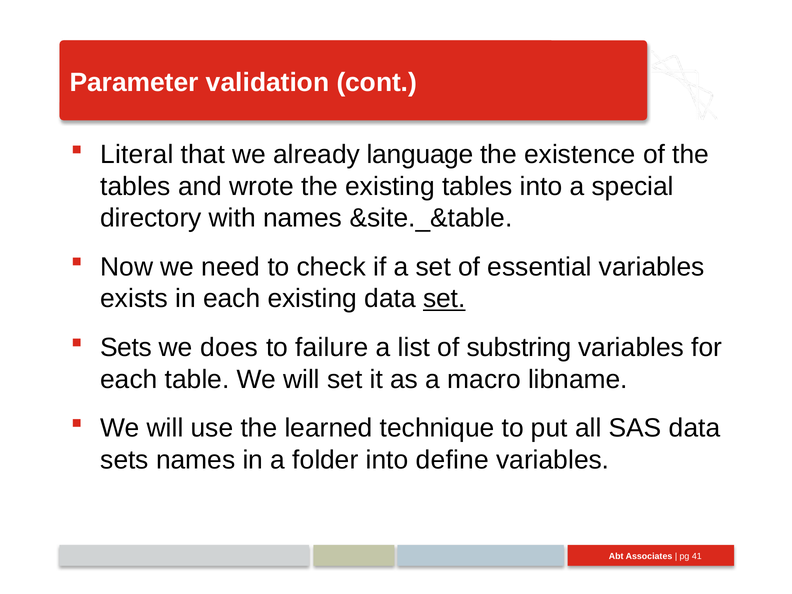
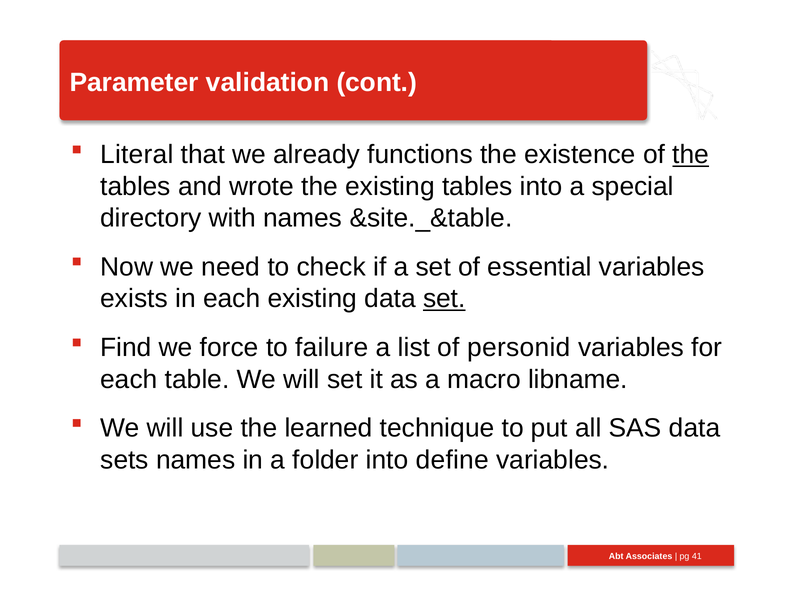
language: language -> functions
the at (691, 155) underline: none -> present
Sets at (126, 348): Sets -> Find
does: does -> force
substring: substring -> personid
